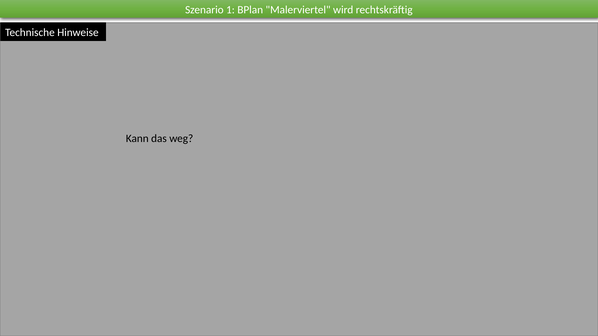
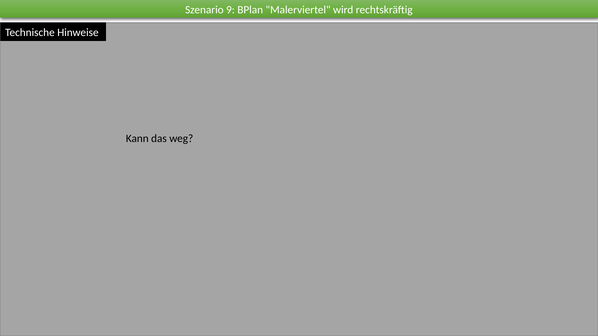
1: 1 -> 9
